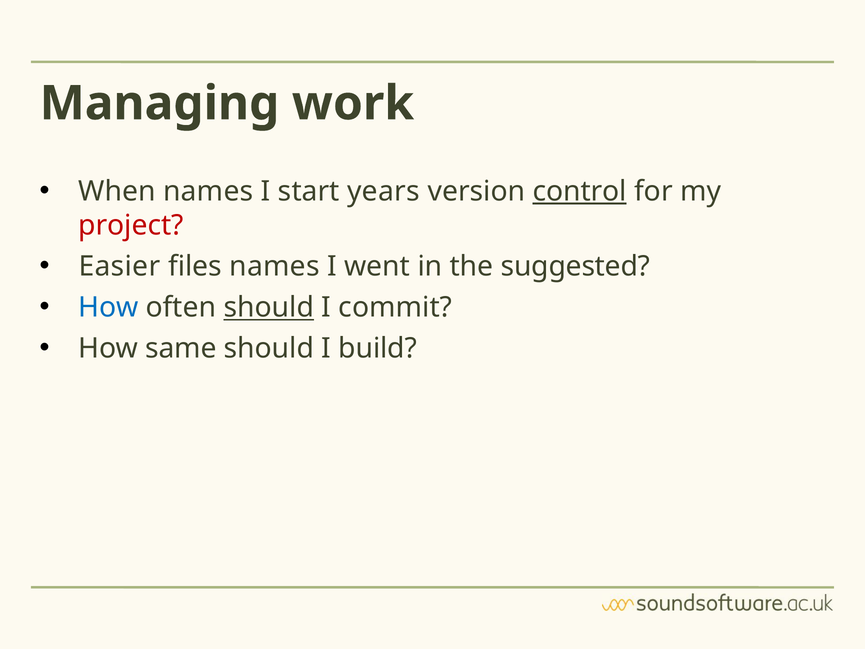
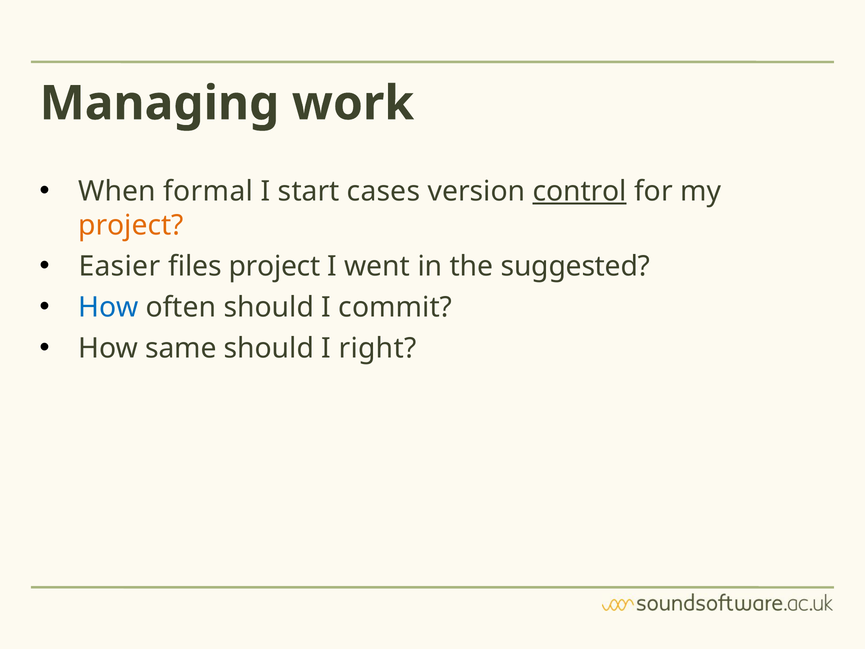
When names: names -> formal
years: years -> cases
project at (131, 225) colour: red -> orange
files names: names -> project
should at (269, 307) underline: present -> none
build: build -> right
